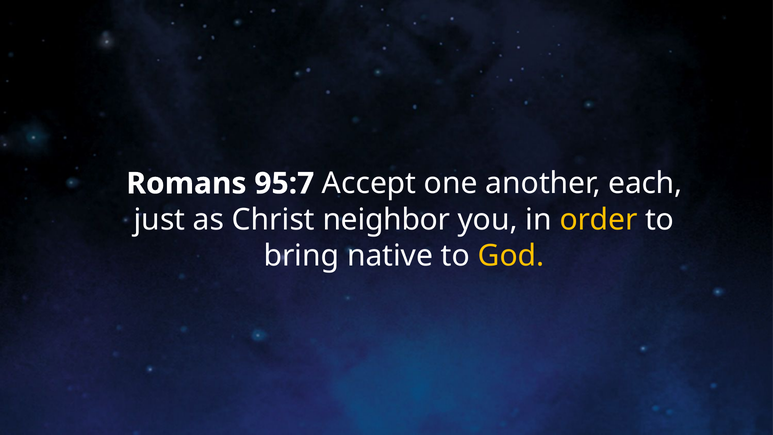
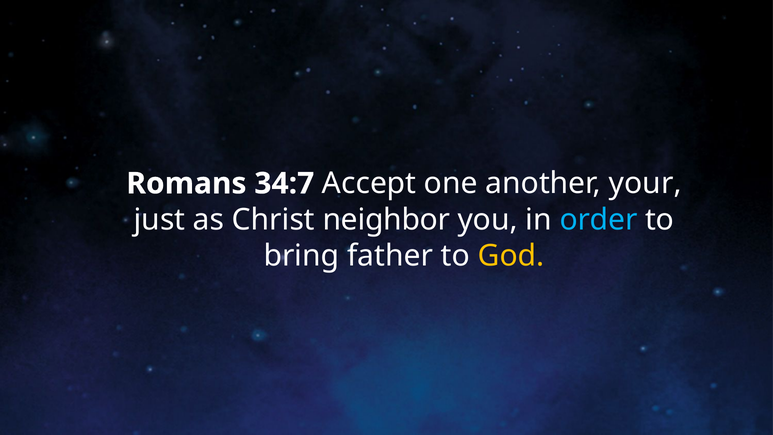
95:7: 95:7 -> 34:7
each: each -> your
order colour: yellow -> light blue
native: native -> father
